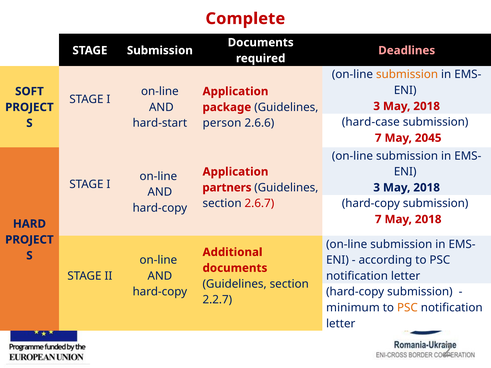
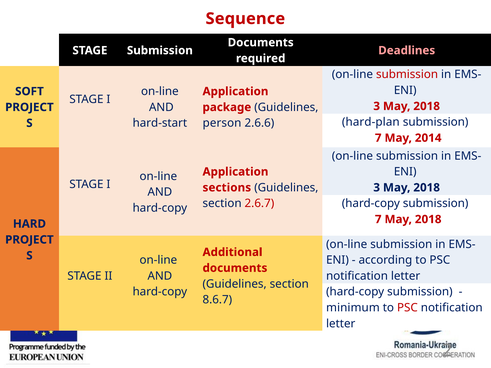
Complete: Complete -> Sequence
submission at (407, 75) colour: orange -> red
hard-case: hard-case -> hard-plan
2045: 2045 -> 2014
partners: partners -> sections
2.2.7: 2.2.7 -> 8.6.7
PSC at (407, 308) colour: orange -> red
